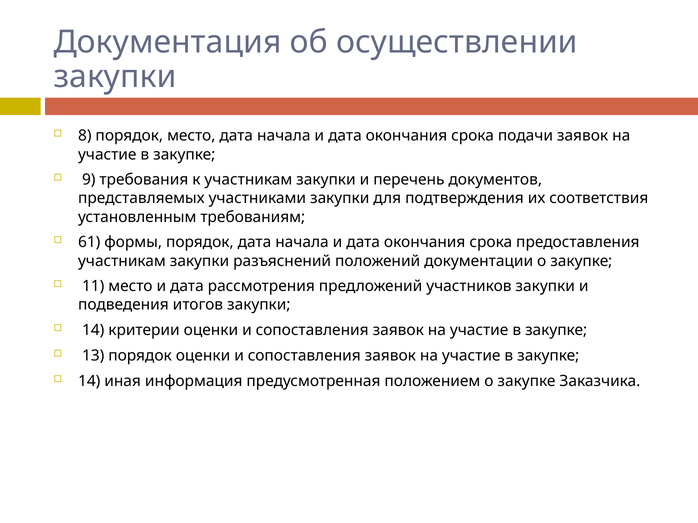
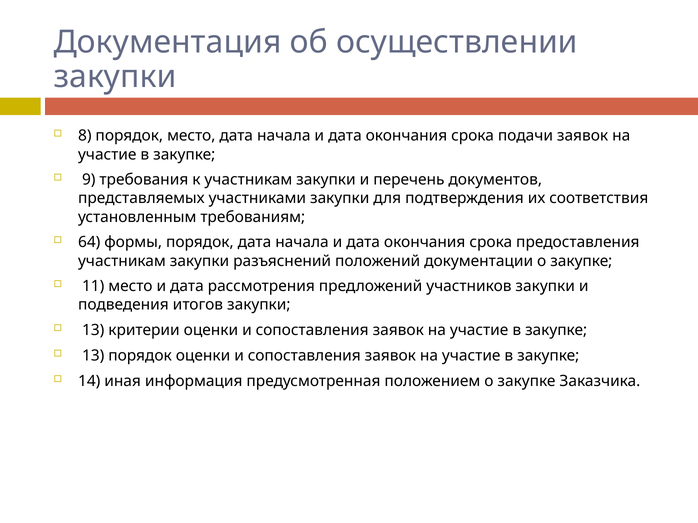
61: 61 -> 64
14 at (93, 331): 14 -> 13
